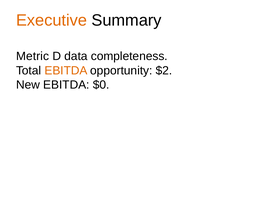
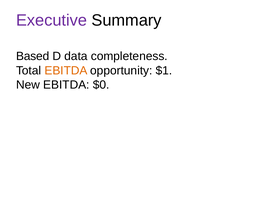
Executive colour: orange -> purple
Metric: Metric -> Based
$2: $2 -> $1
